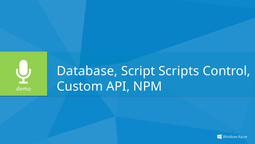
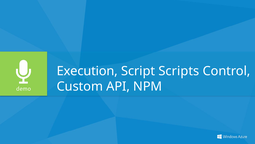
Database: Database -> Execution
